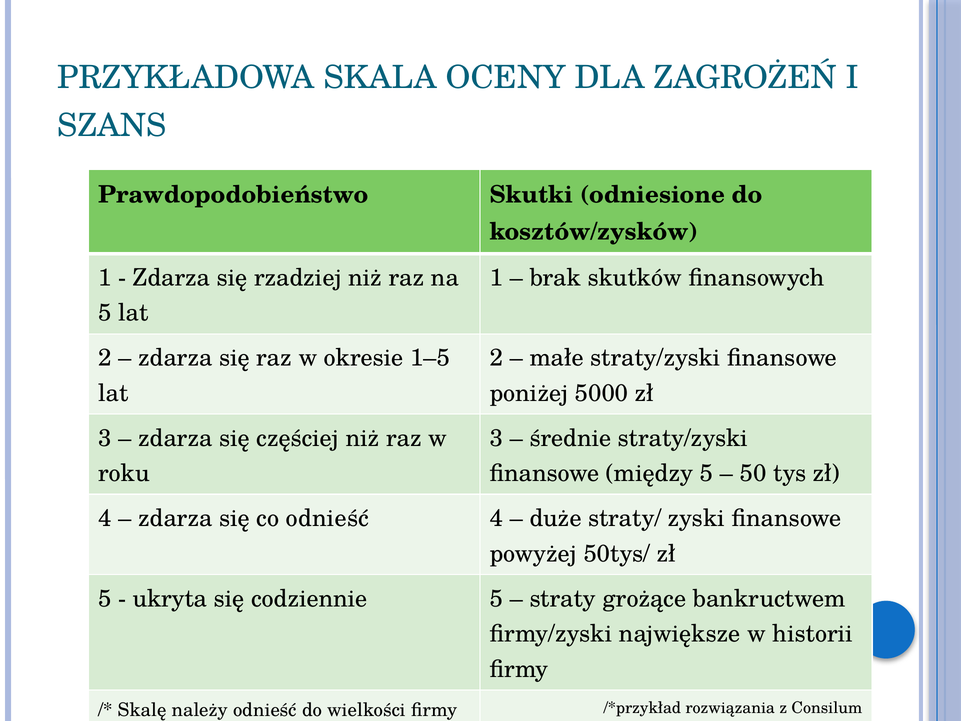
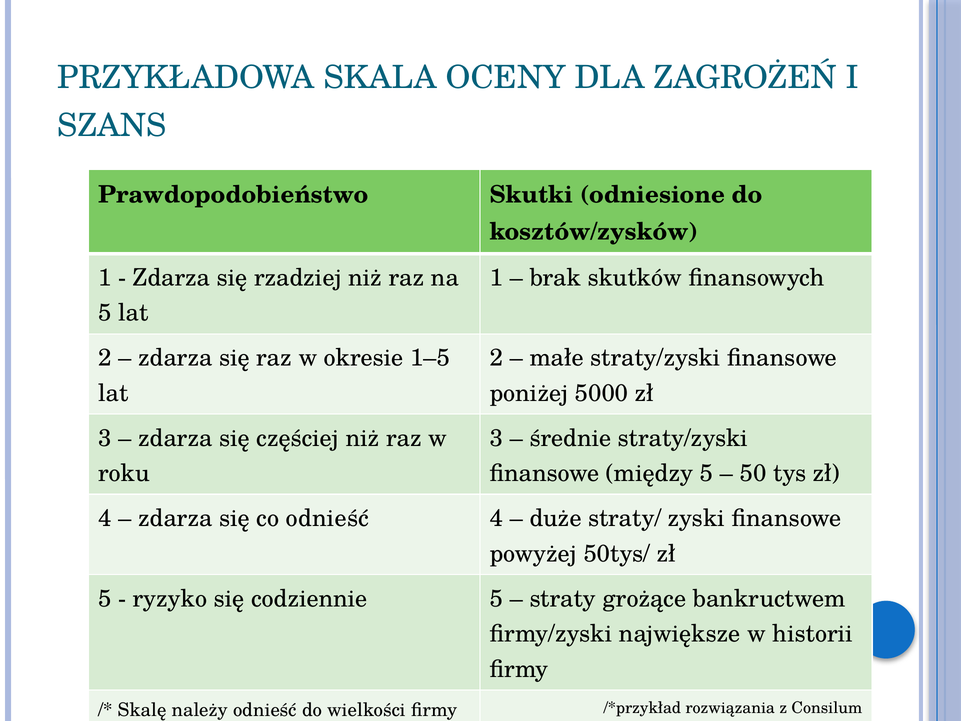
ukryta: ukryta -> ryzyko
